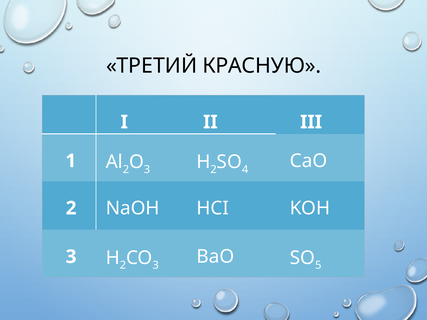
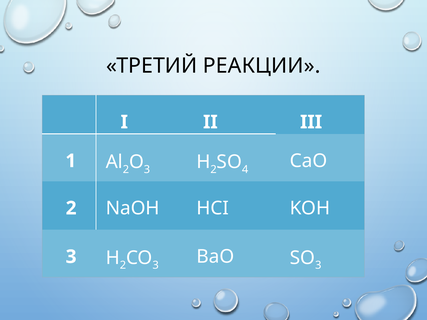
КРАСНУЮ: КРАСНУЮ -> РЕАКЦИИ
5 at (318, 266): 5 -> 3
